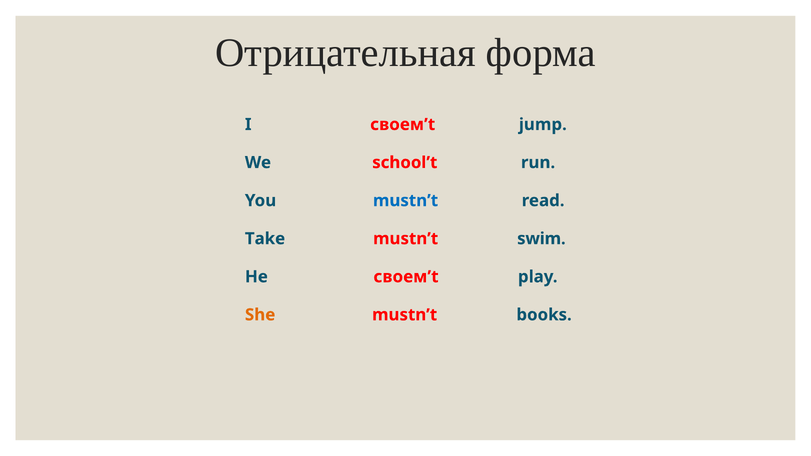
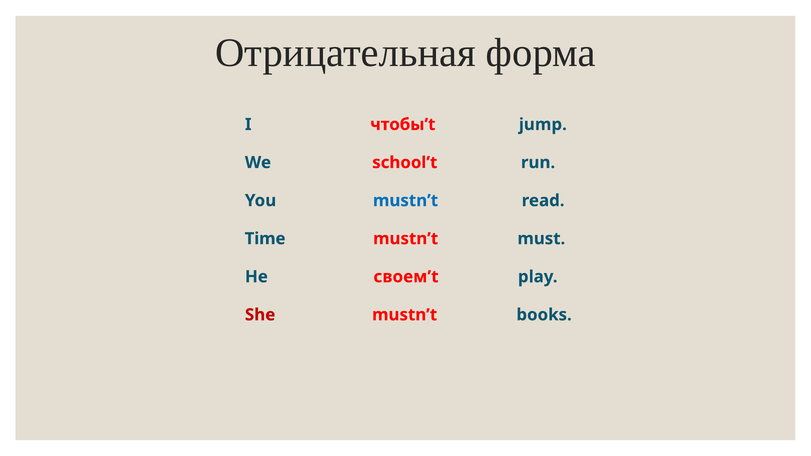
I своем’t: своем’t -> чтобы’t
Take: Take -> Time
swim: swim -> must
She colour: orange -> red
